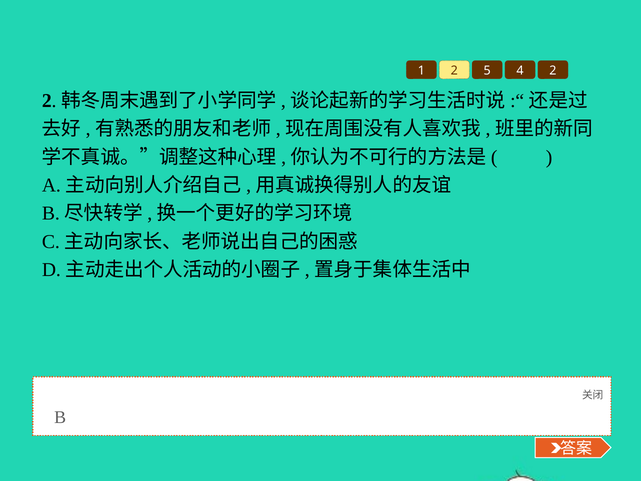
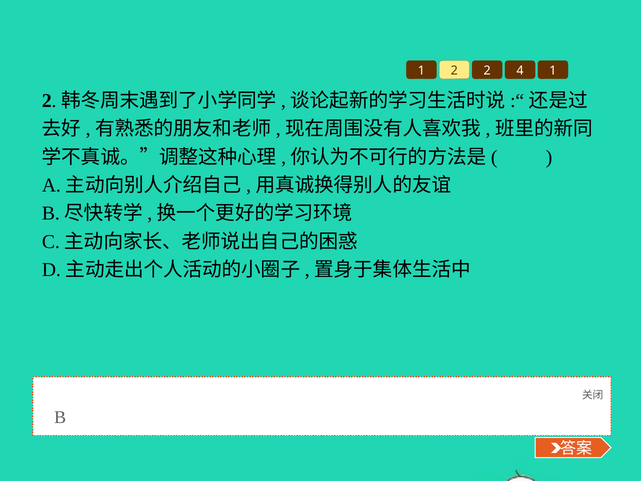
2 5: 5 -> 2
4 2: 2 -> 1
